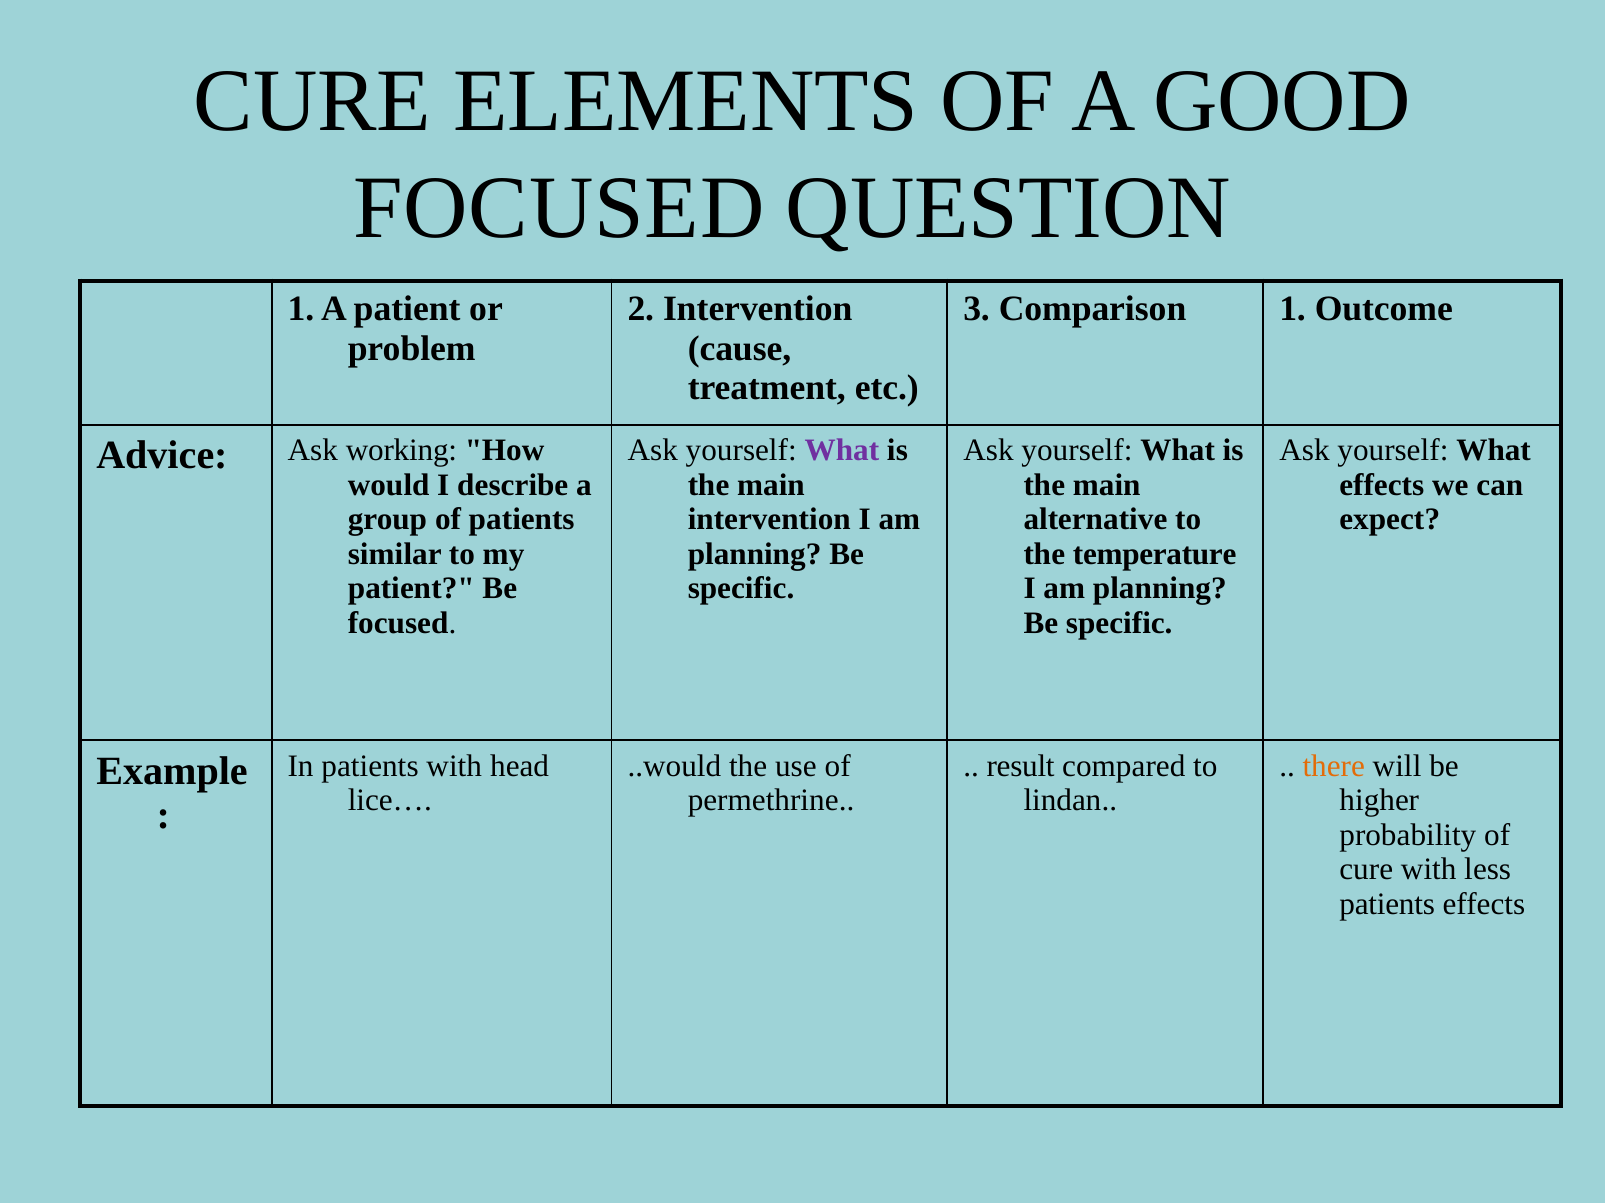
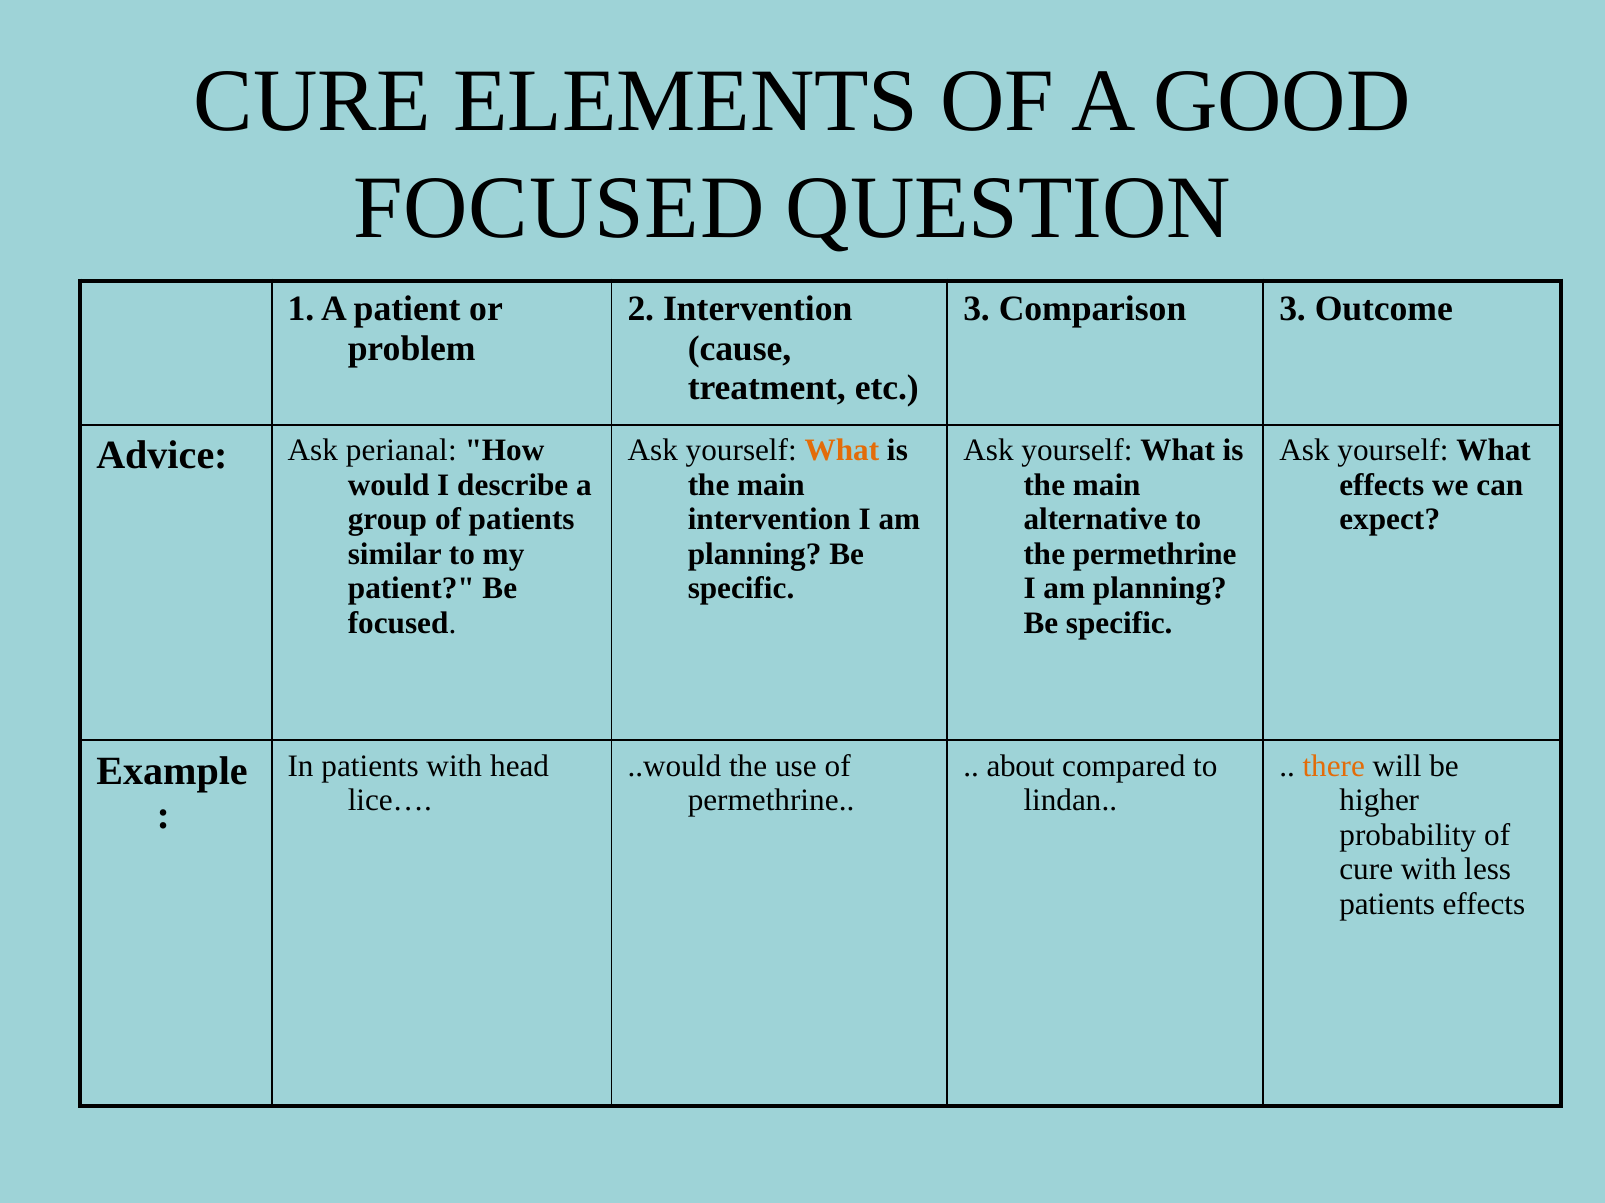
Comparison 1: 1 -> 3
What at (842, 451) colour: purple -> orange
working: working -> perianal
the temperature: temperature -> permethrine
result: result -> about
